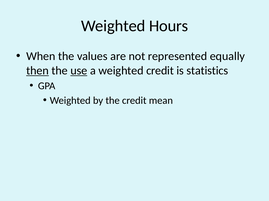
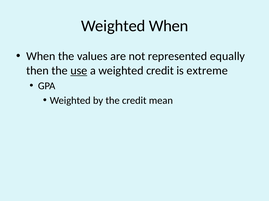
Weighted Hours: Hours -> When
then underline: present -> none
statistics: statistics -> extreme
